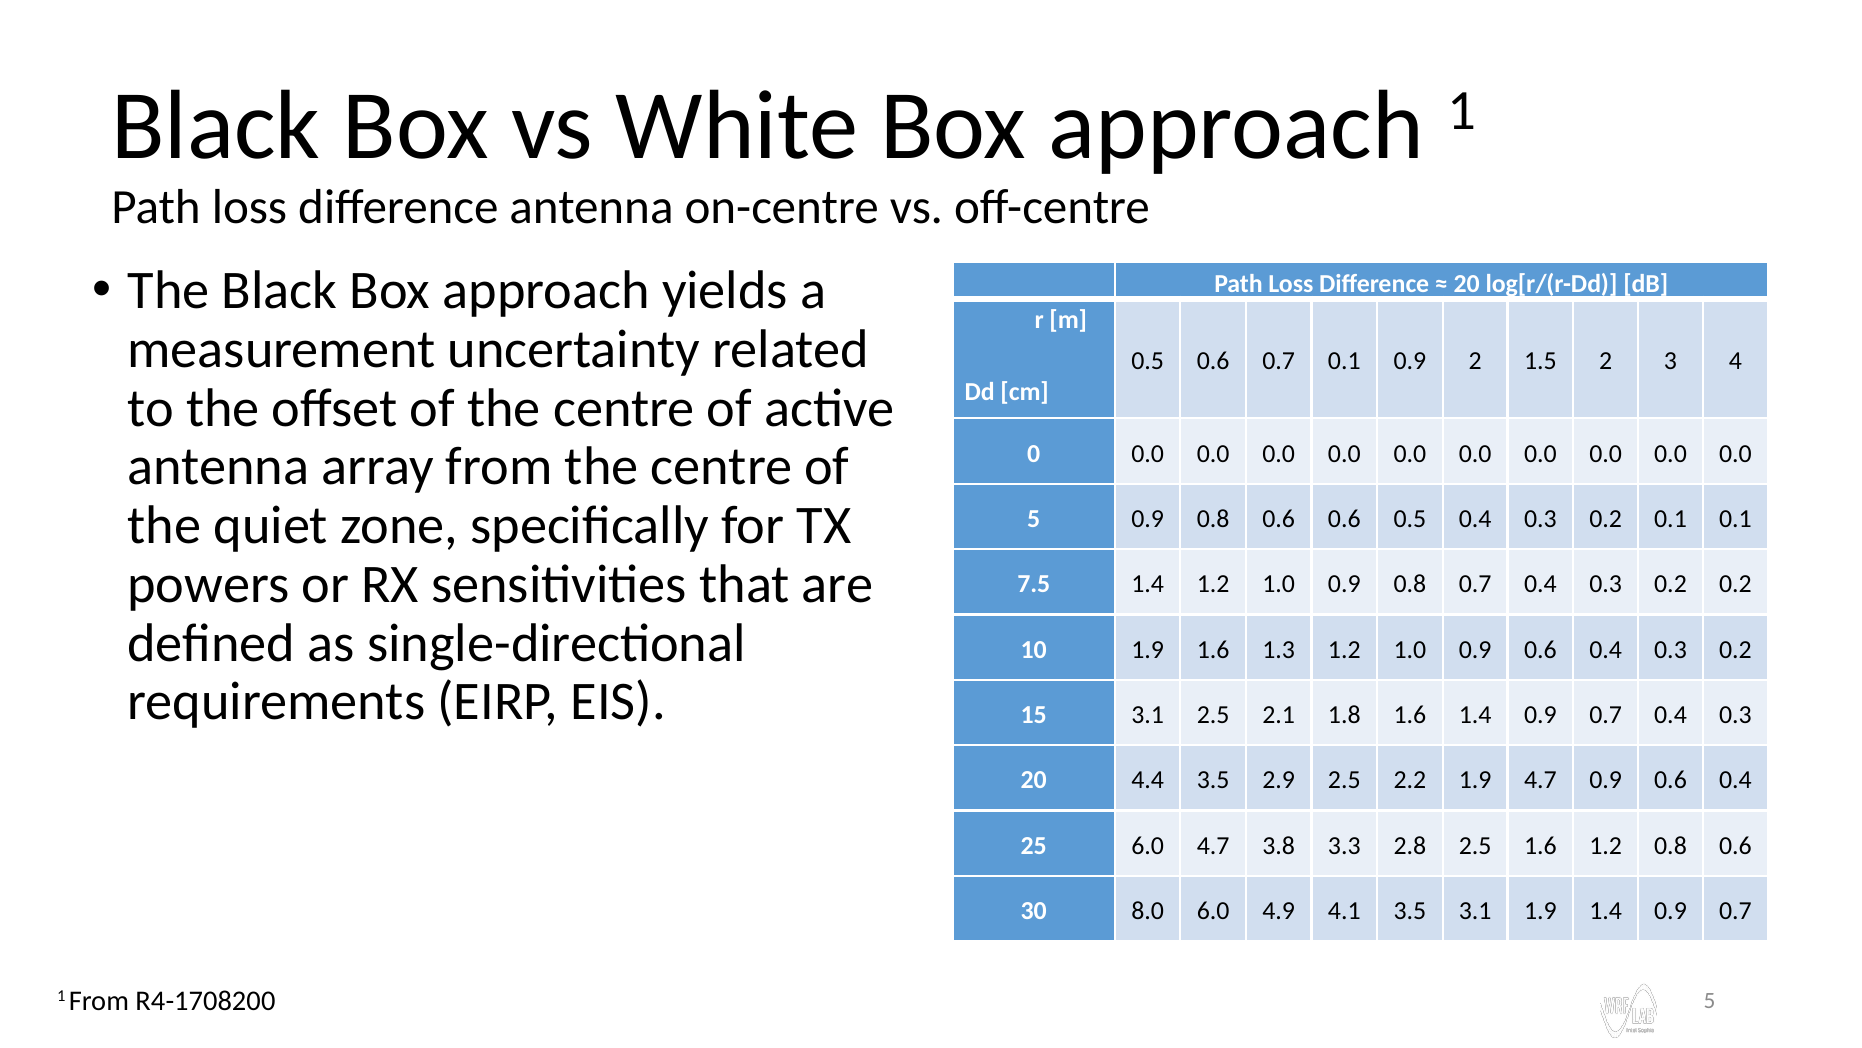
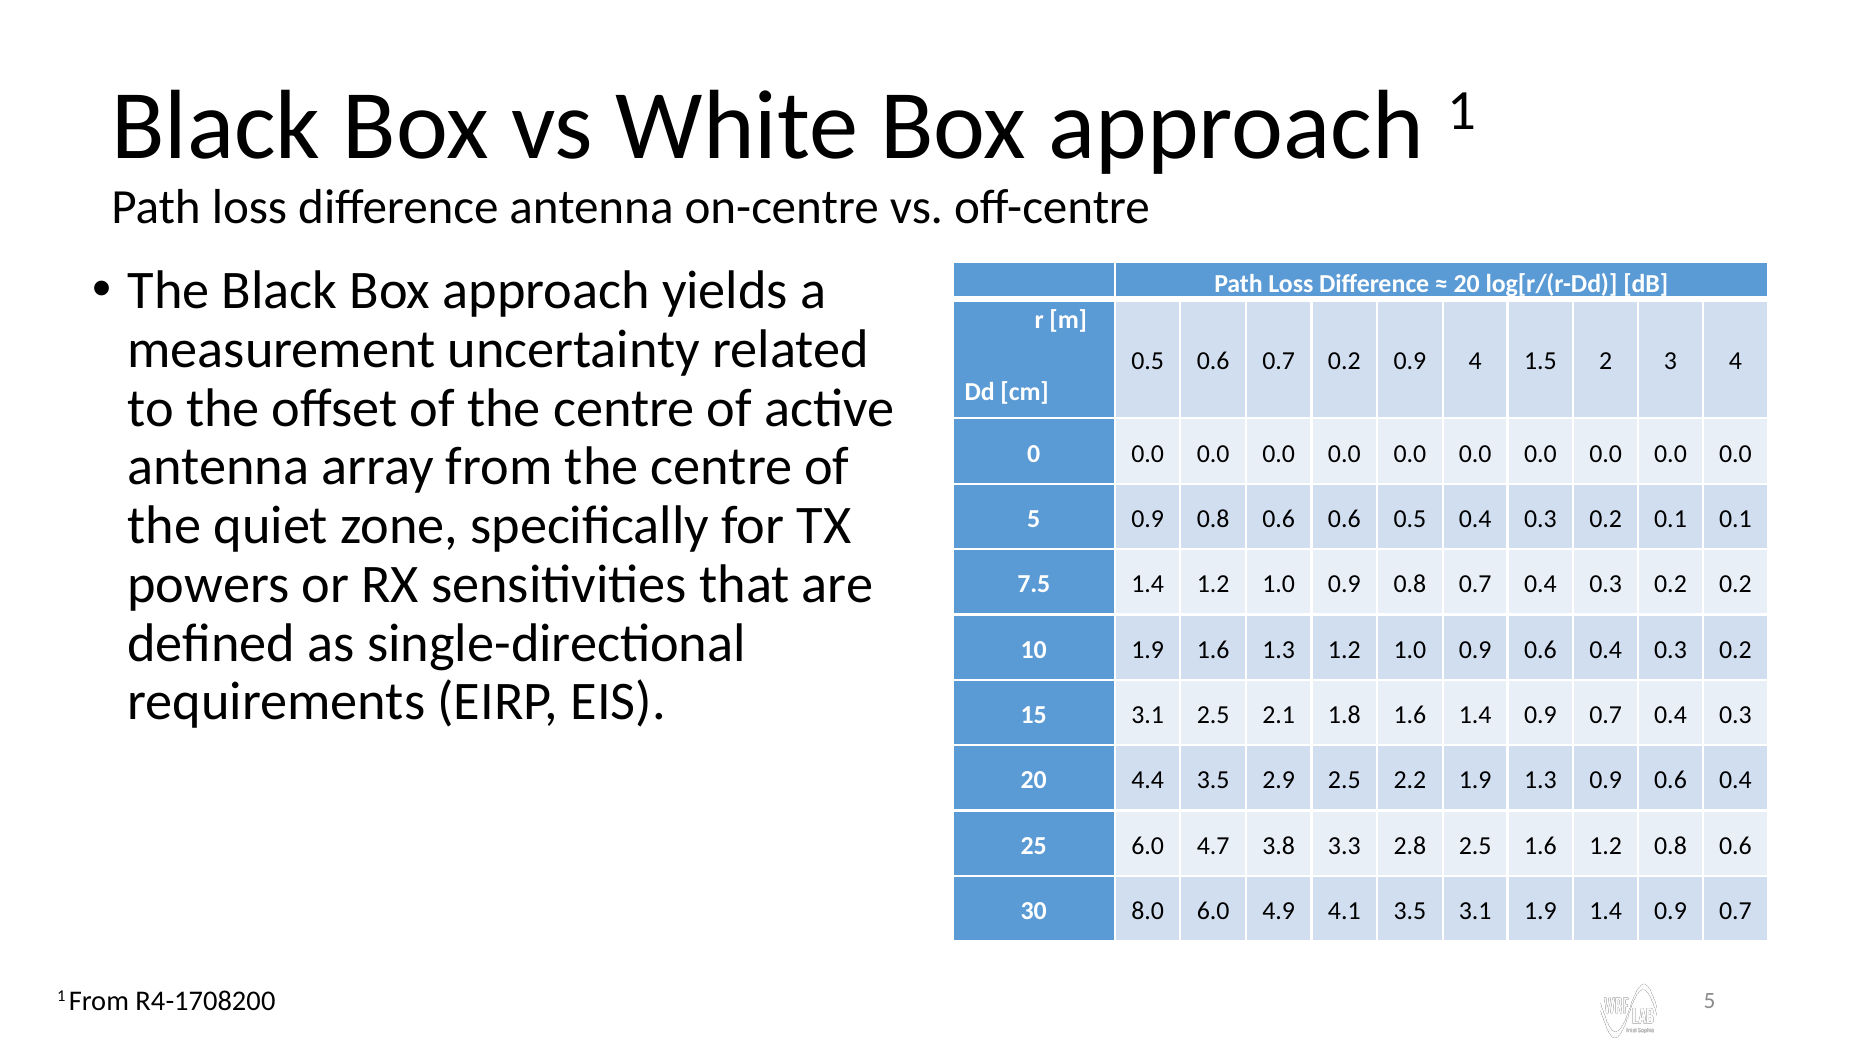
0.7 0.1: 0.1 -> 0.2
0.9 2: 2 -> 4
1.9 4.7: 4.7 -> 1.3
